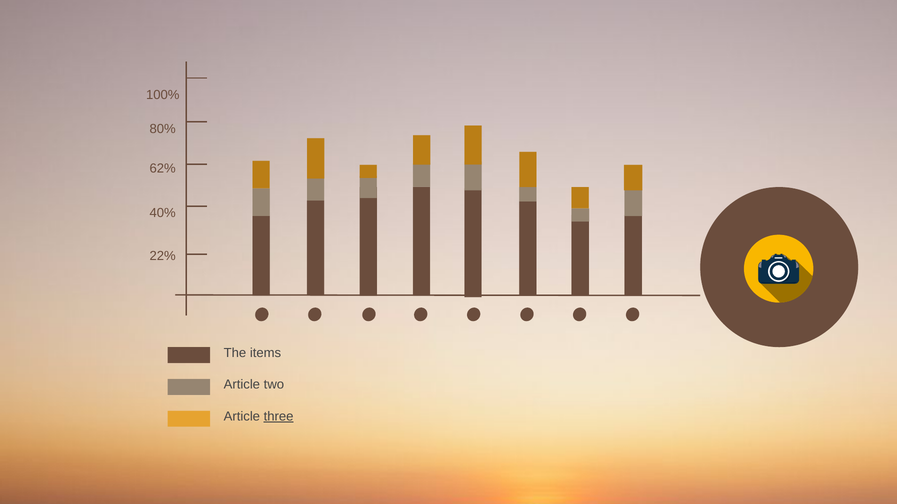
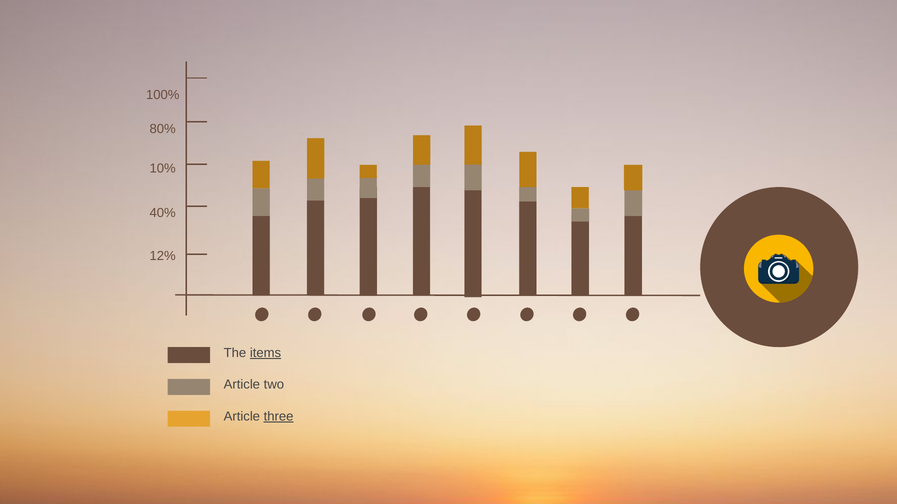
62%: 62% -> 10%
22%: 22% -> 12%
items underline: none -> present
